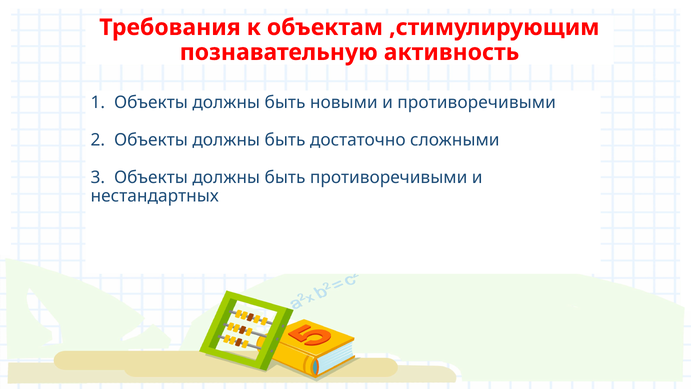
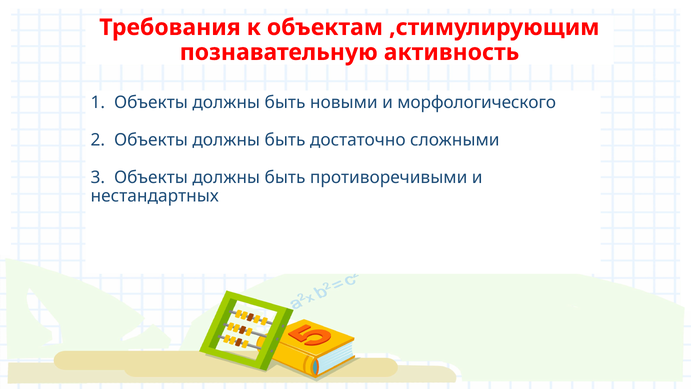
и противоречивыми: противоречивыми -> морфологического
